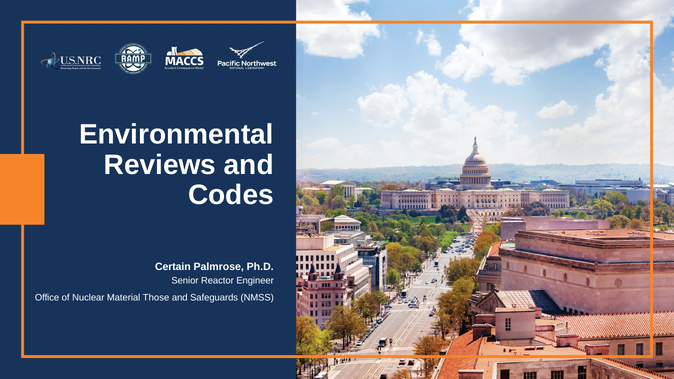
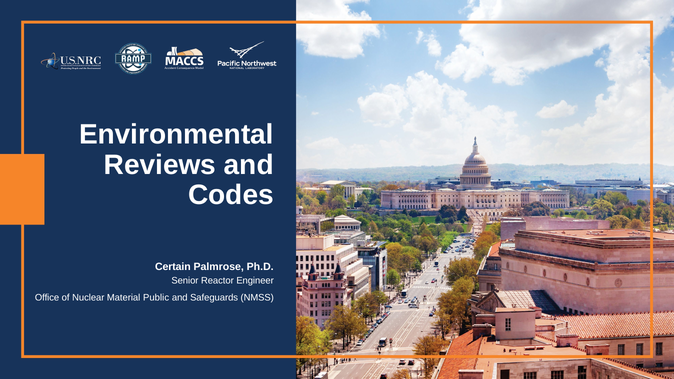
Those: Those -> Public
